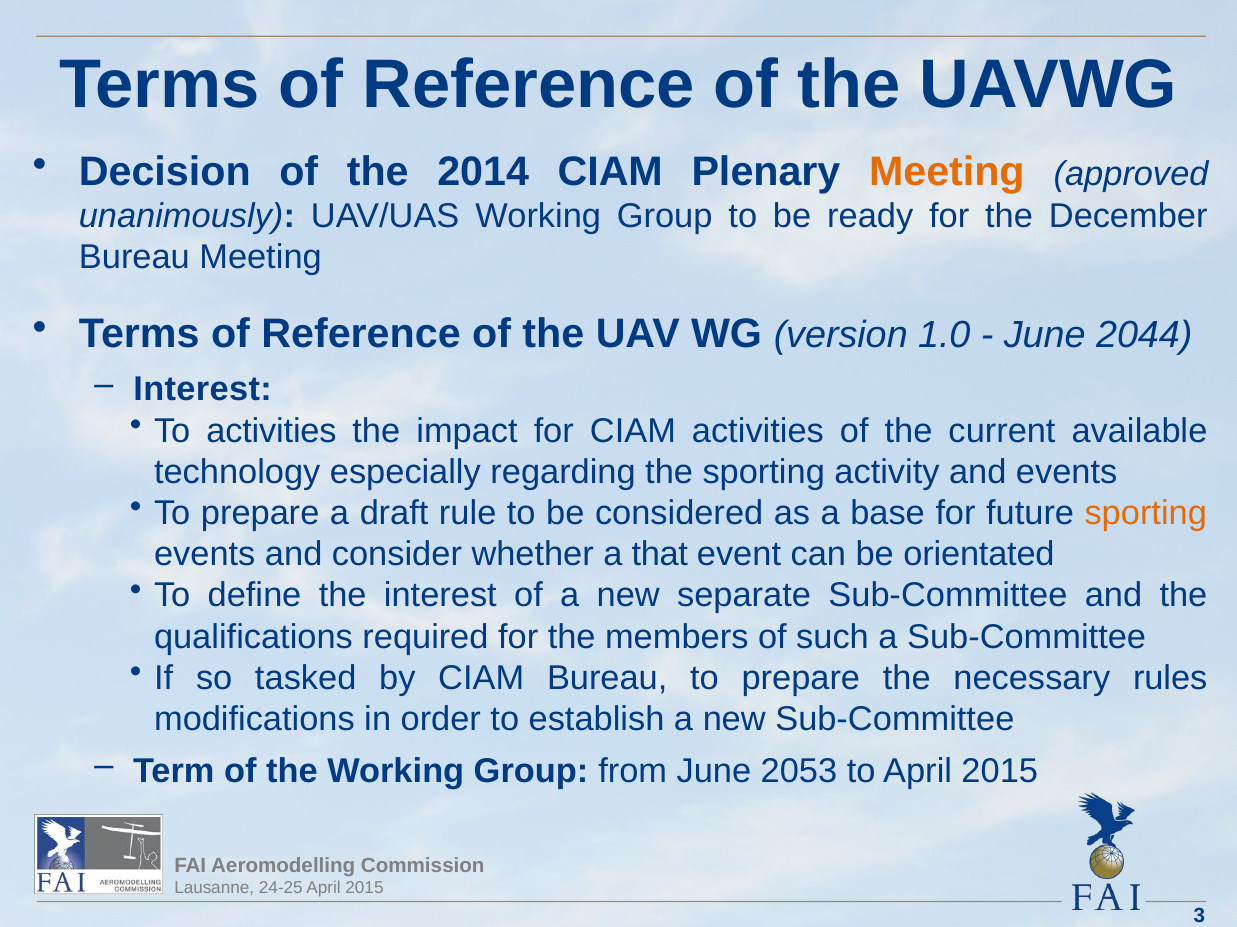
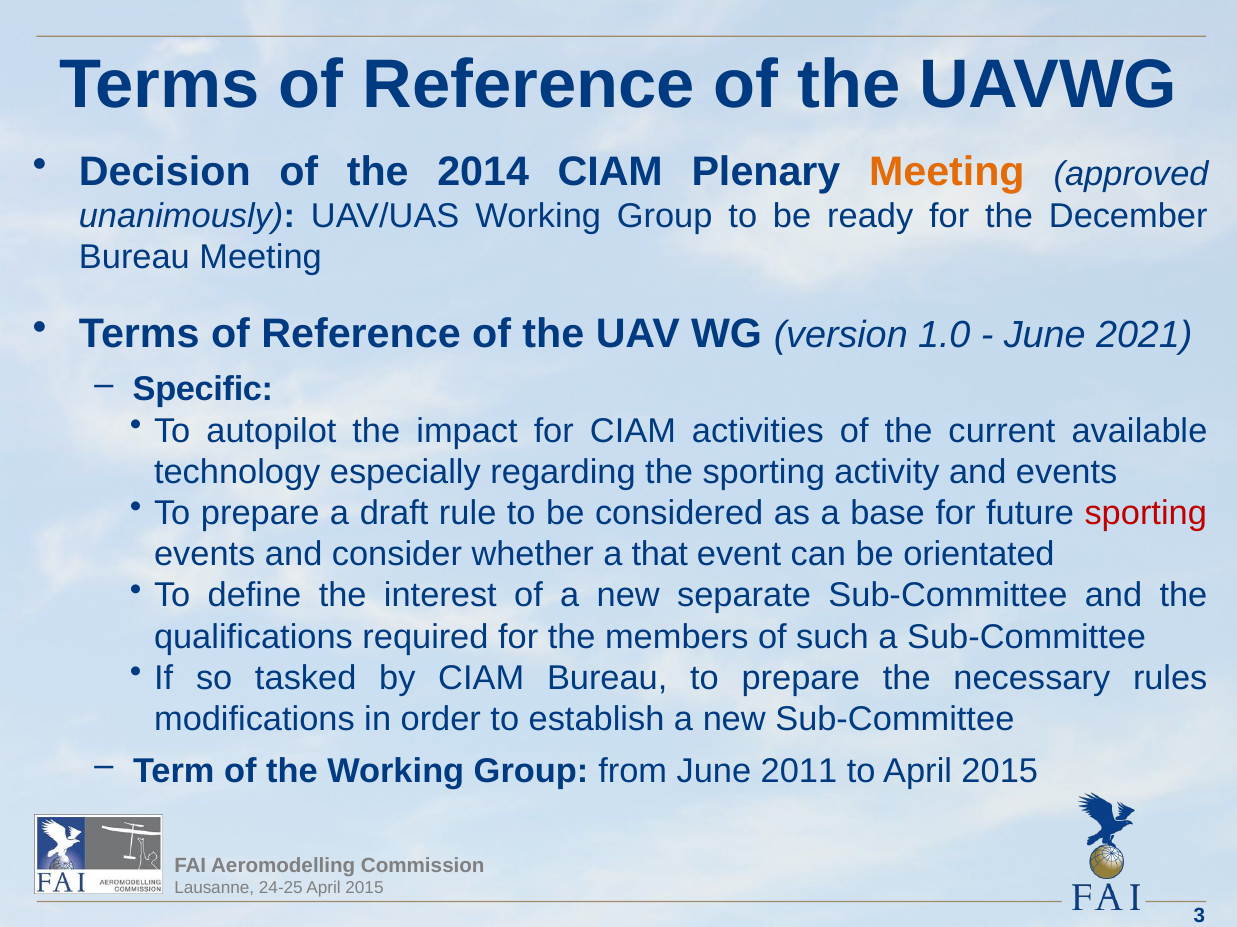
2044: 2044 -> 2021
Interest at (203, 390): Interest -> Specific
To activities: activities -> autopilot
sporting at (1146, 514) colour: orange -> red
2053: 2053 -> 2011
